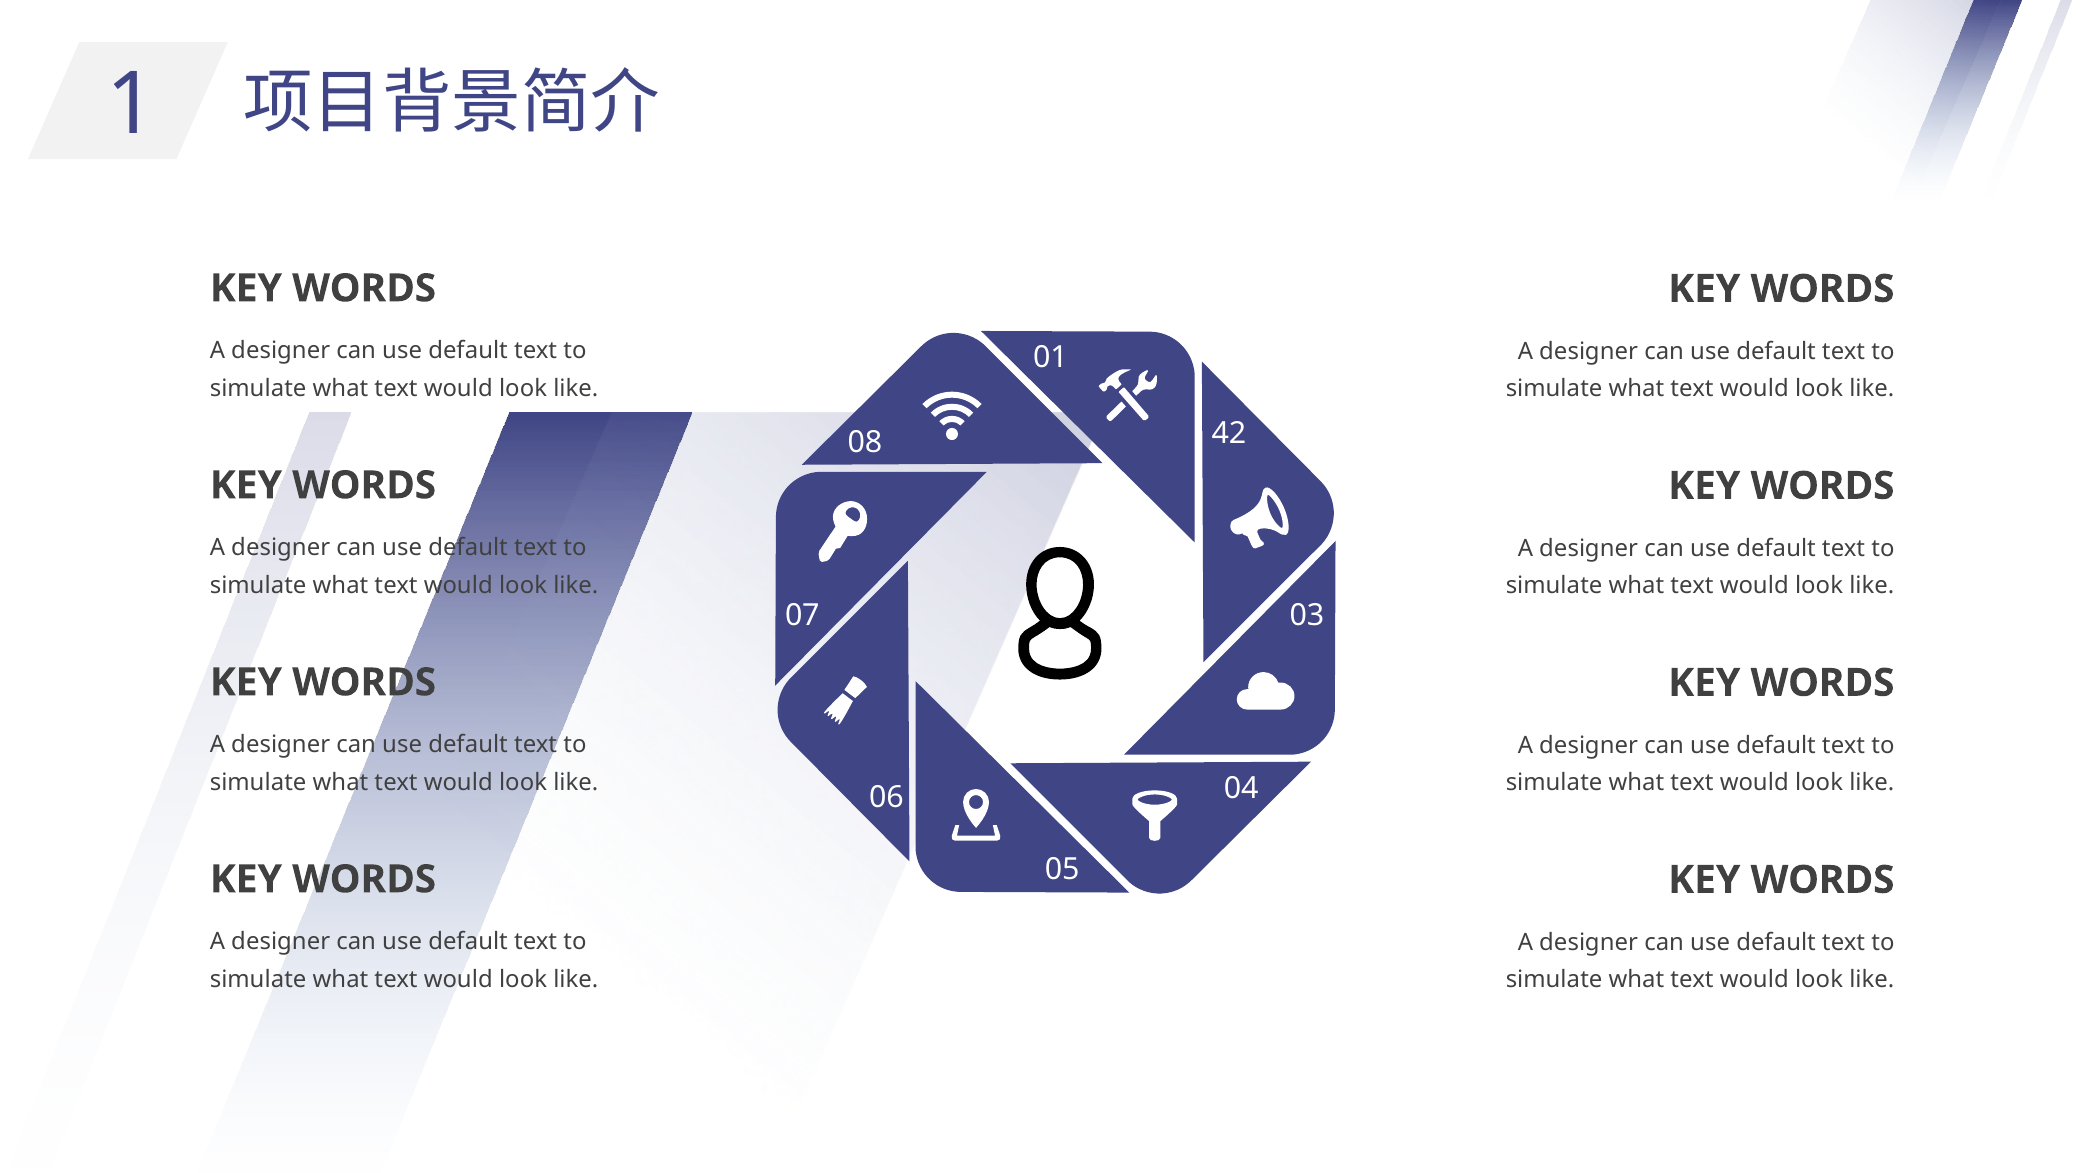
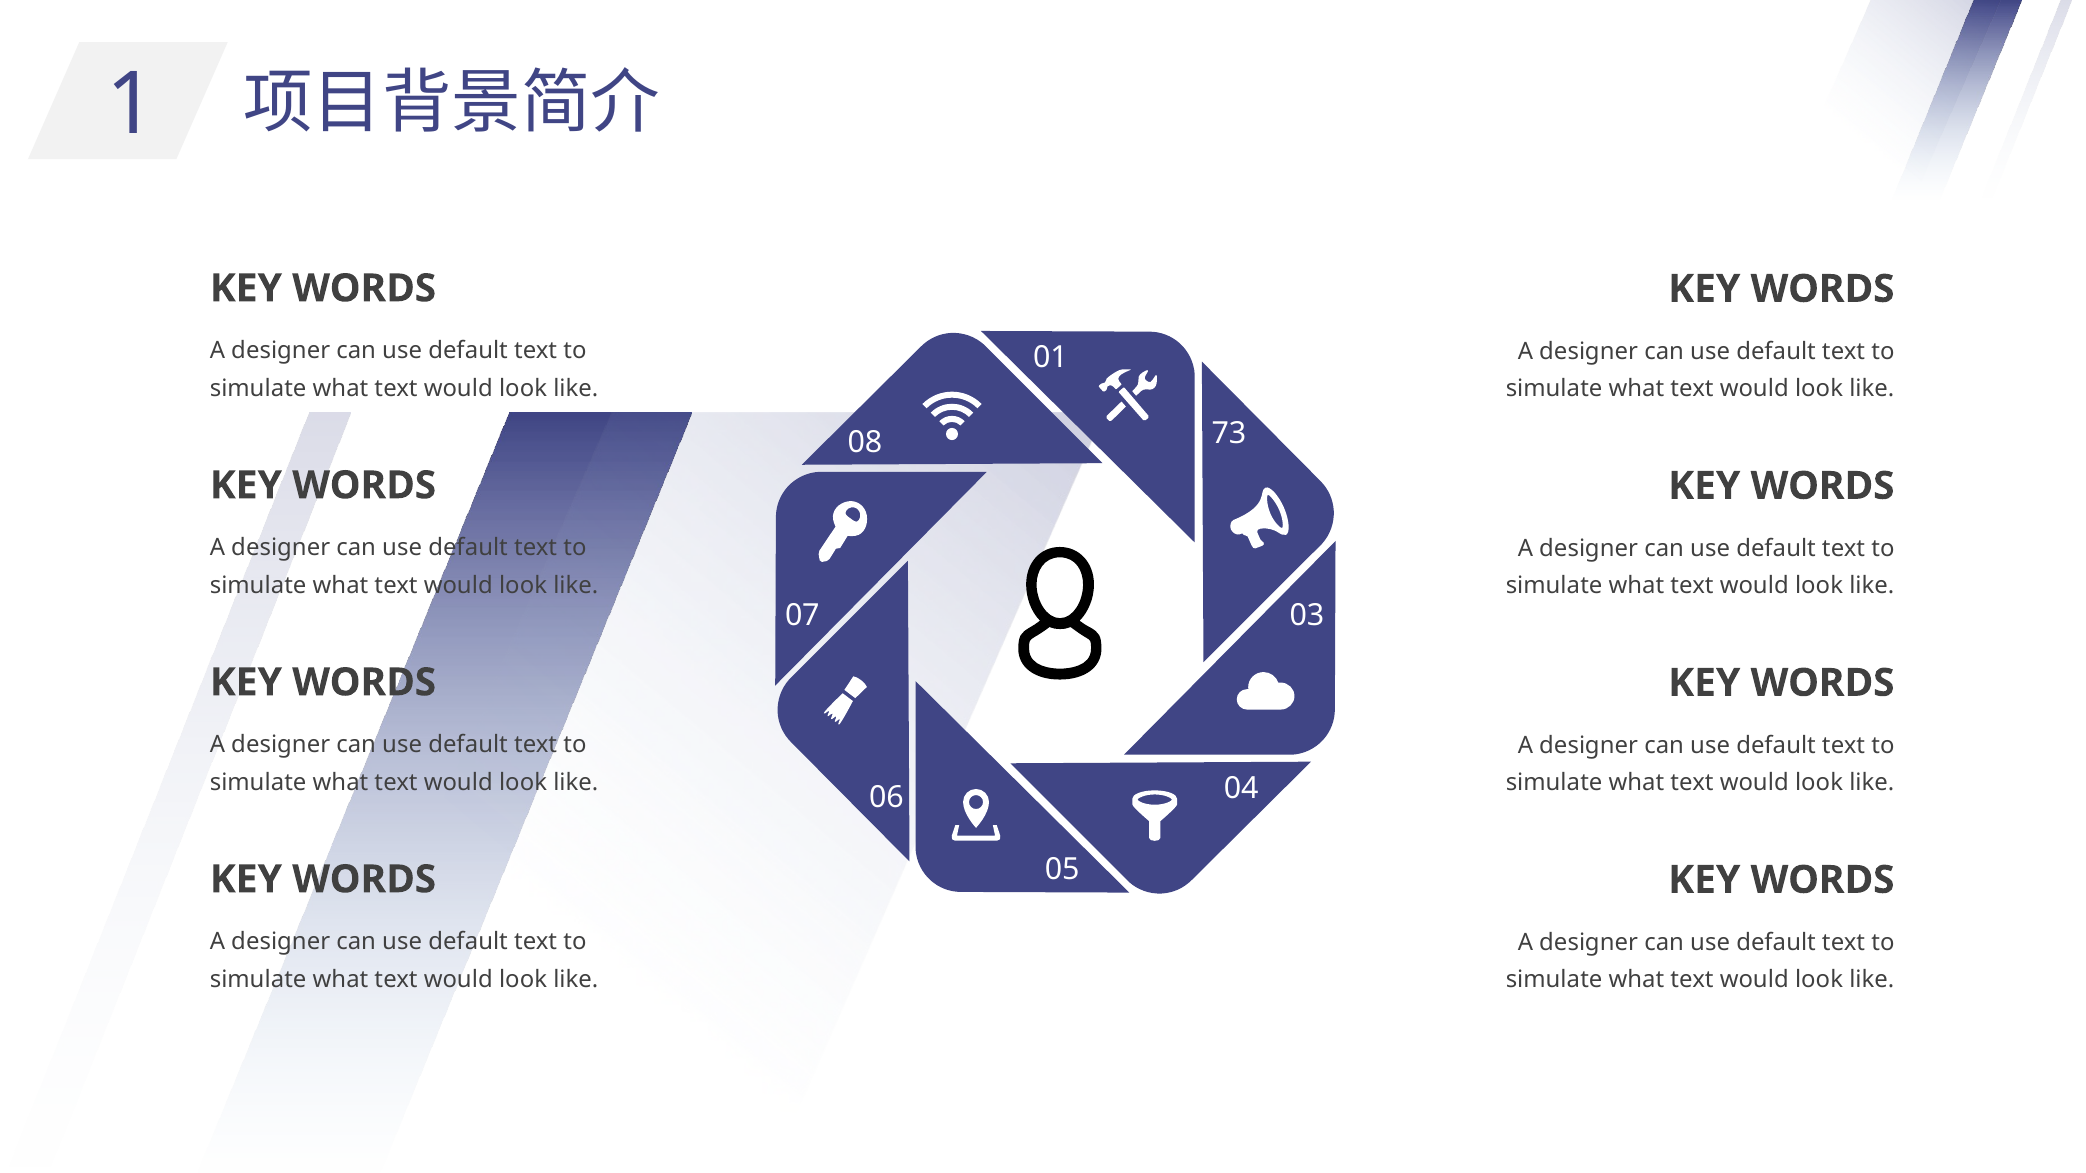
42: 42 -> 73
